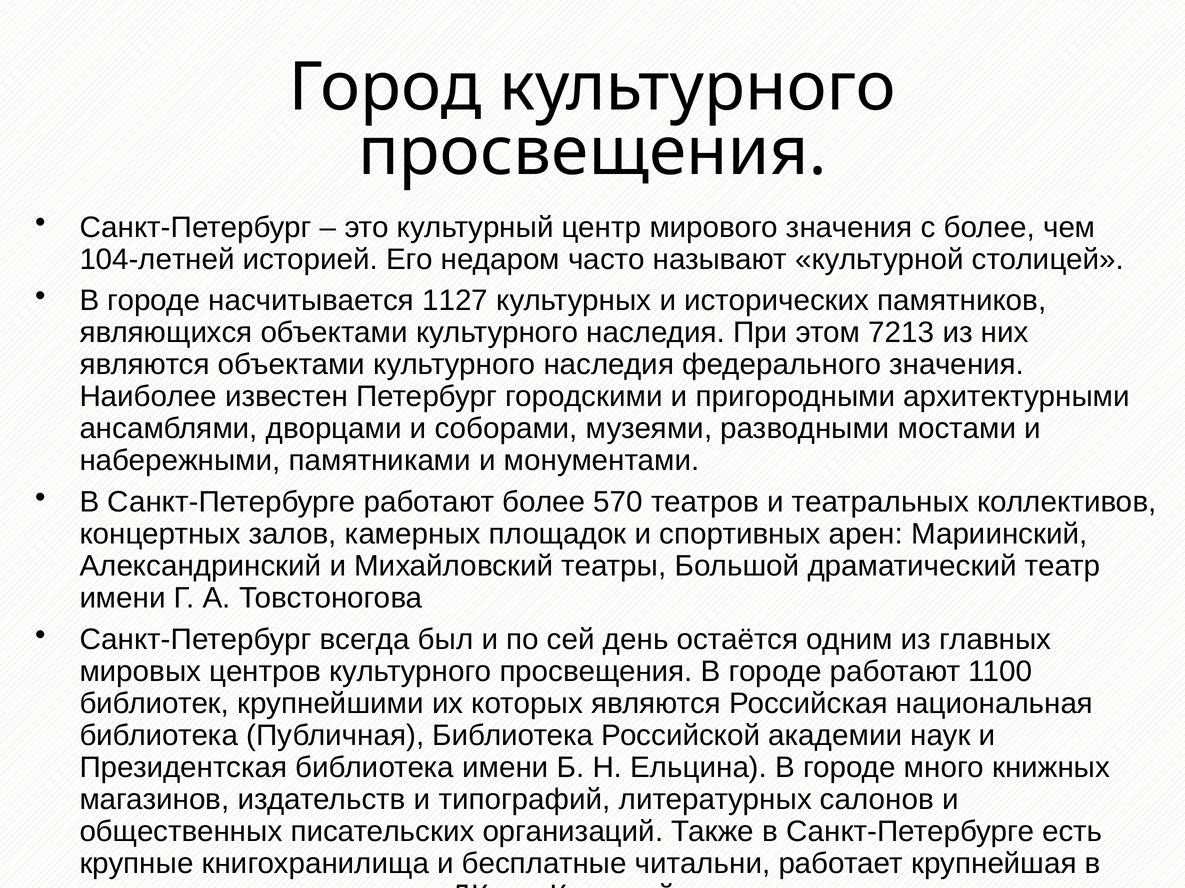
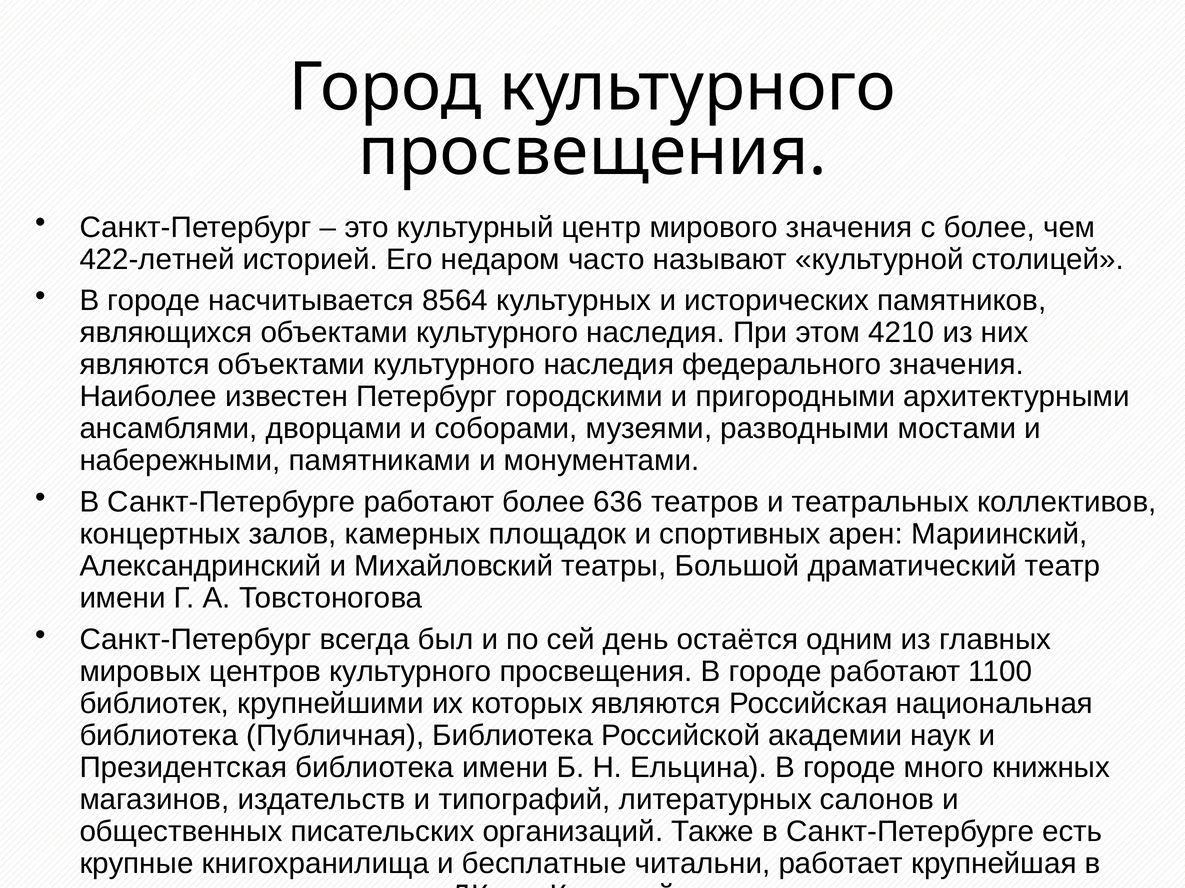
104-летней: 104-летней -> 422-летней
1127: 1127 -> 8564
7213: 7213 -> 4210
570: 570 -> 636
